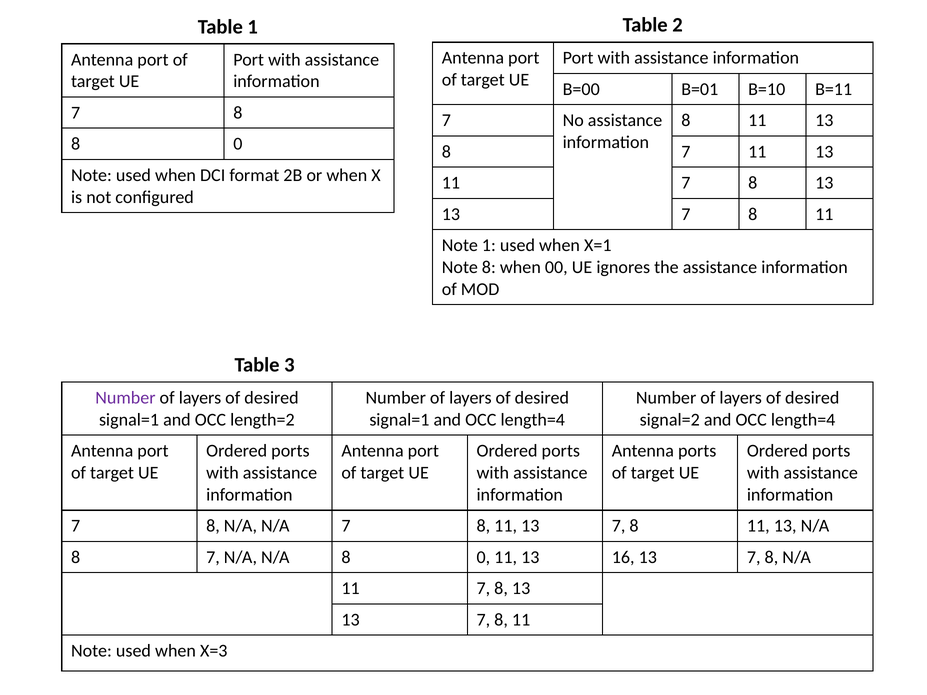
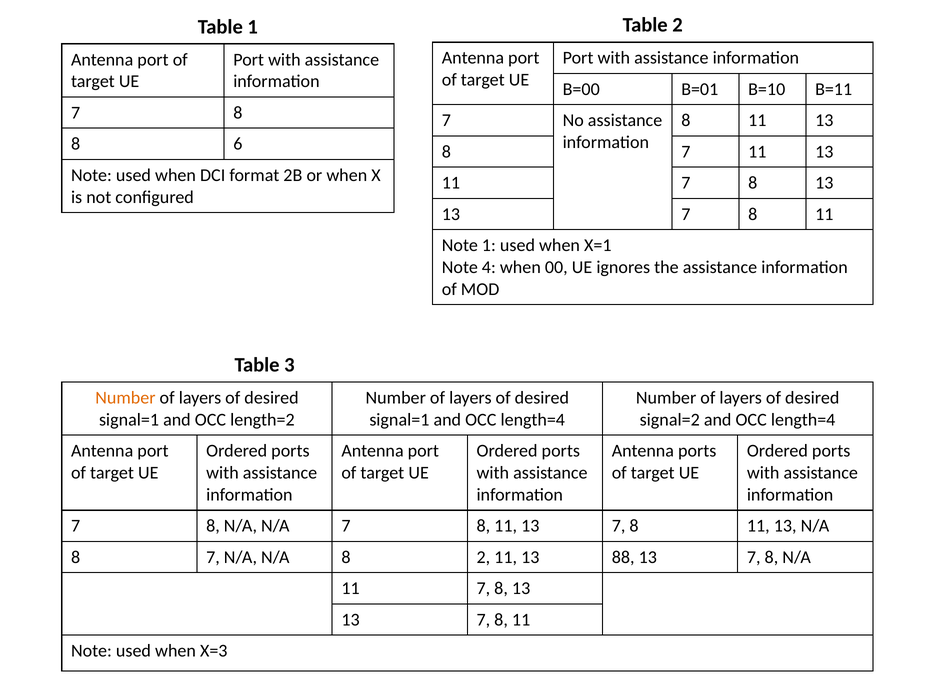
0 at (238, 144): 0 -> 6
Note 8: 8 -> 4
Number at (125, 398) colour: purple -> orange
N/A 8 0: 0 -> 2
16: 16 -> 88
